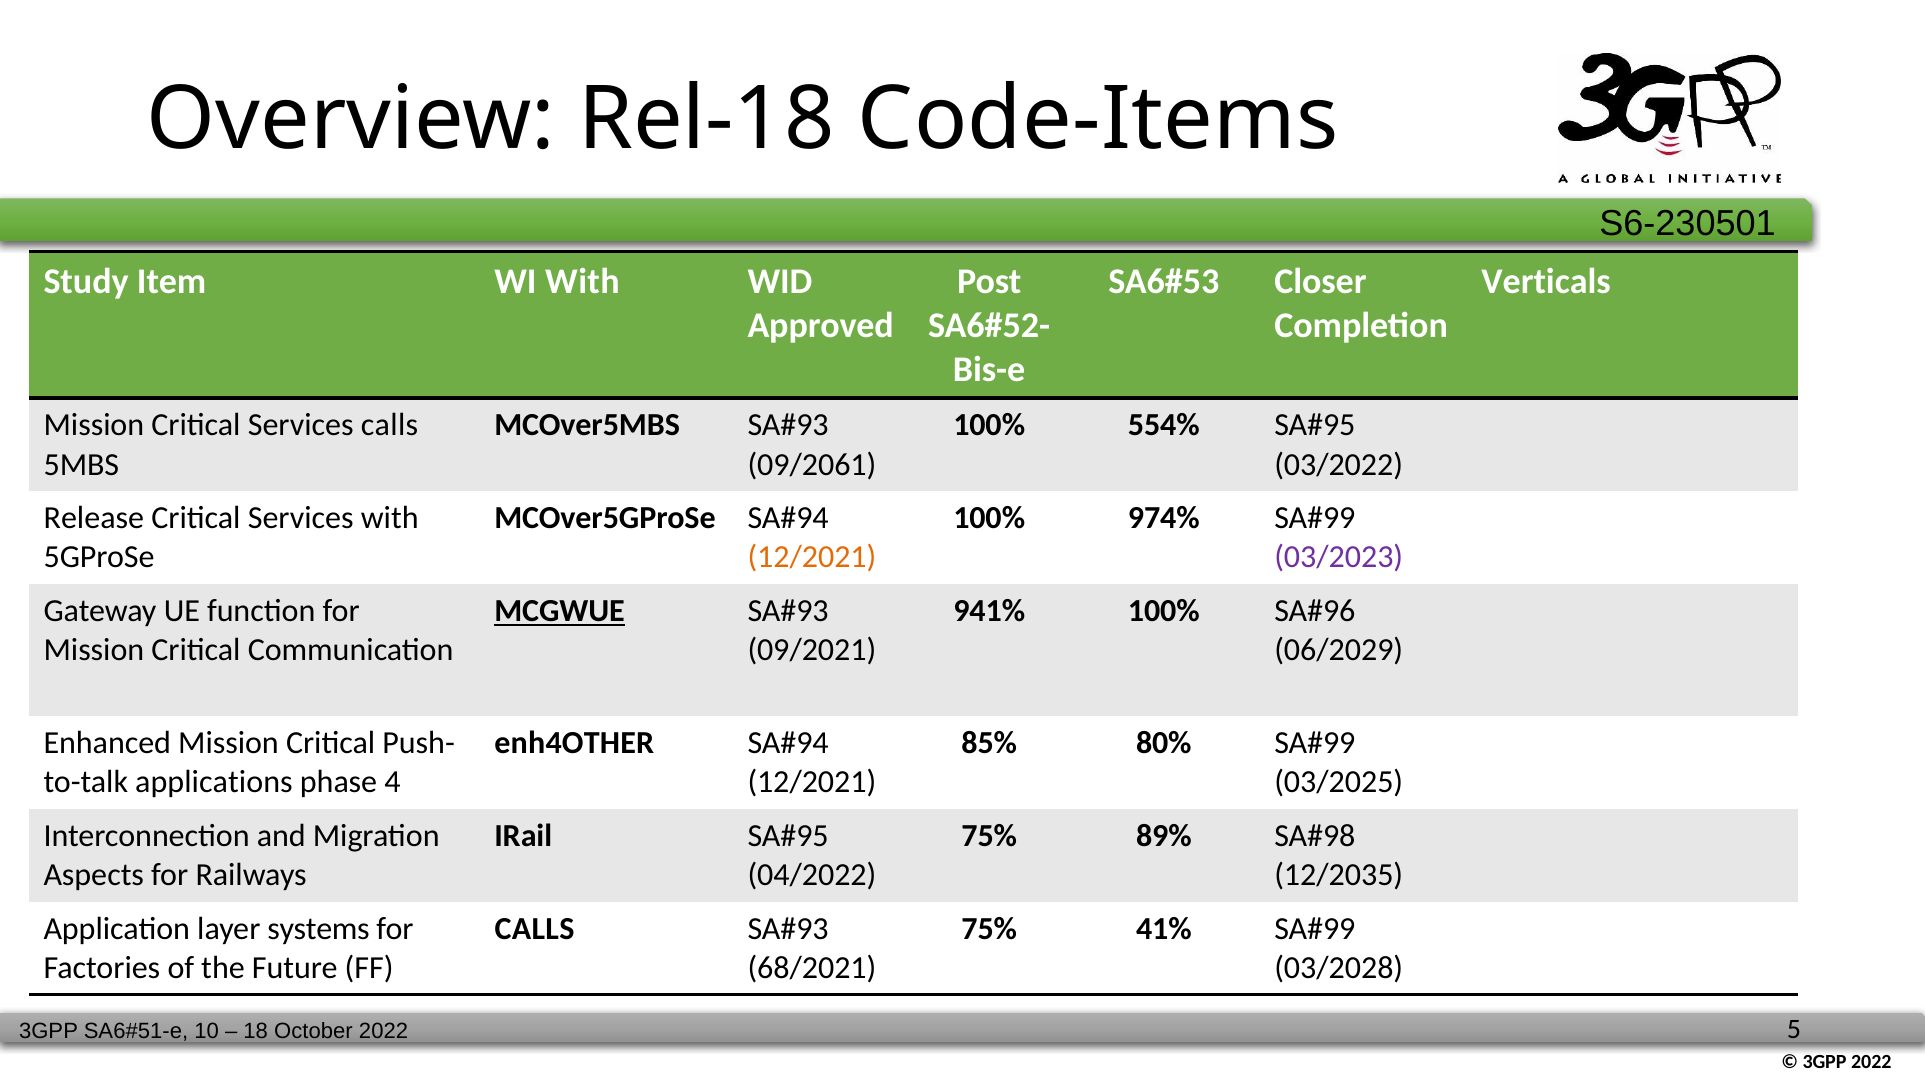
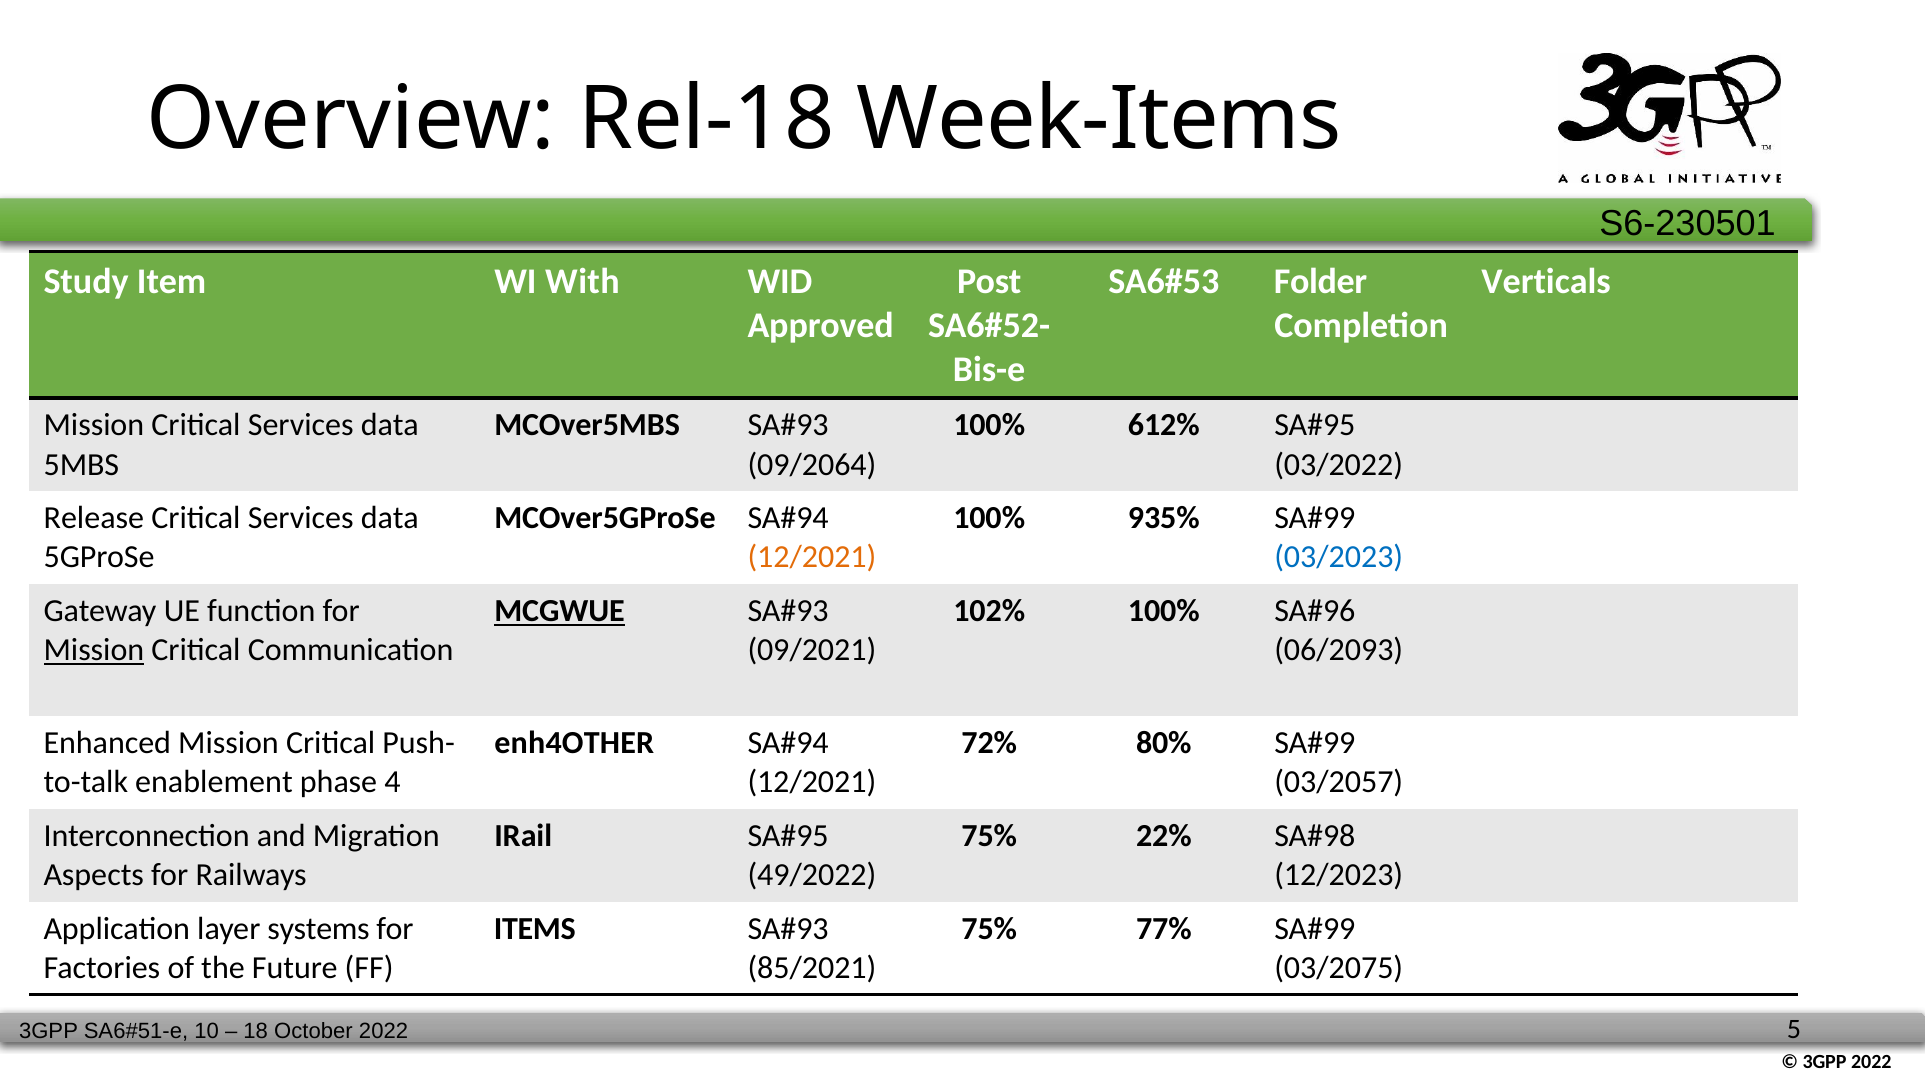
Code-Items: Code-Items -> Week-Items
Closer: Closer -> Folder
Mission Critical Services calls: calls -> data
554%: 554% -> 612%
09/2061: 09/2061 -> 09/2064
with at (390, 518): with -> data
974%: 974% -> 935%
03/2023 colour: purple -> blue
941%: 941% -> 102%
Mission at (94, 650) underline: none -> present
06/2029: 06/2029 -> 06/2093
85%: 85% -> 72%
applications: applications -> enablement
03/2025: 03/2025 -> 03/2057
89%: 89% -> 22%
04/2022: 04/2022 -> 49/2022
12/2035: 12/2035 -> 12/2023
CALLS at (535, 929): CALLS -> ITEMS
41%: 41% -> 77%
68/2021: 68/2021 -> 85/2021
03/2028: 03/2028 -> 03/2075
